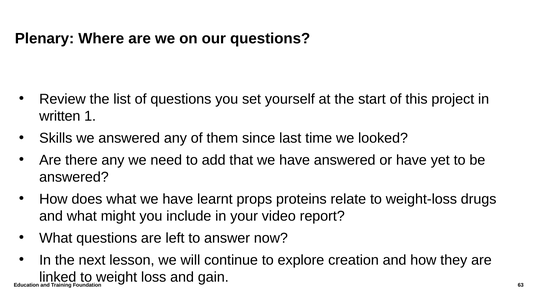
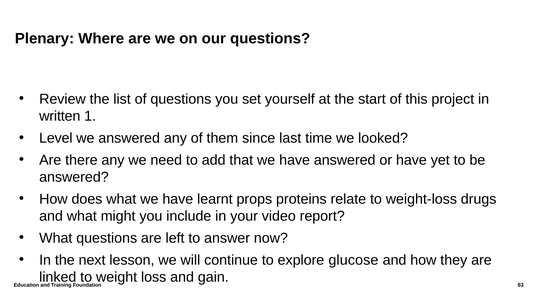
Skills: Skills -> Level
creation: creation -> glucose
